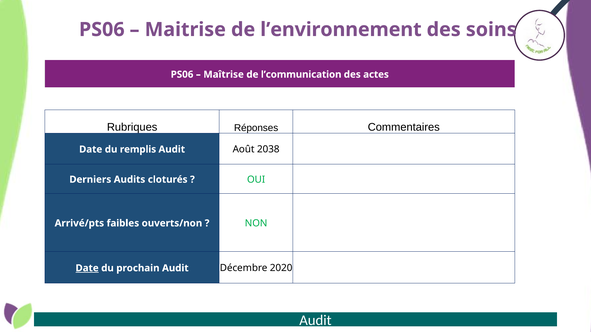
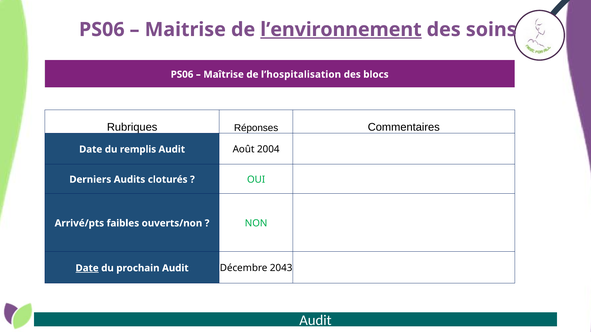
l’environnement underline: none -> present
l’communication: l’communication -> l’hospitalisation
actes: actes -> blocs
2038: 2038 -> 2004
2020: 2020 -> 2043
